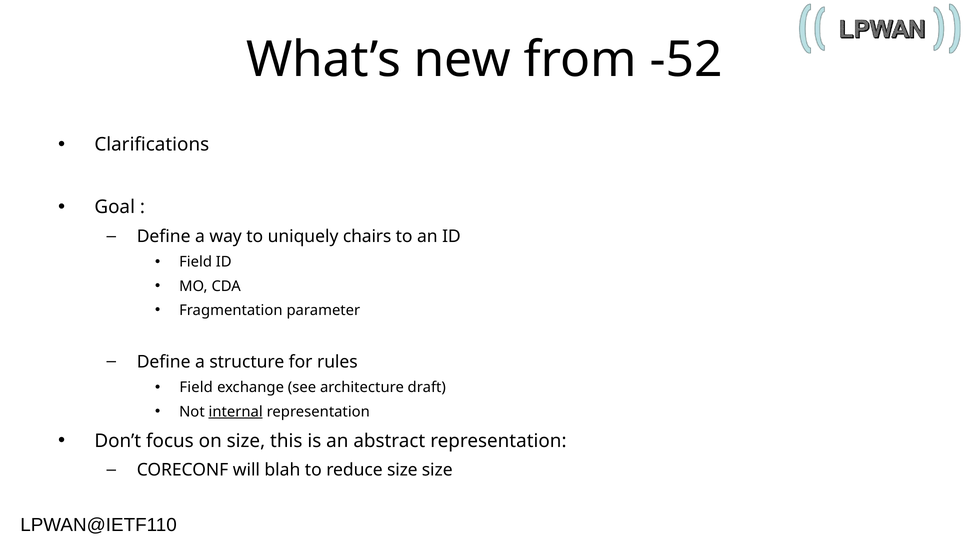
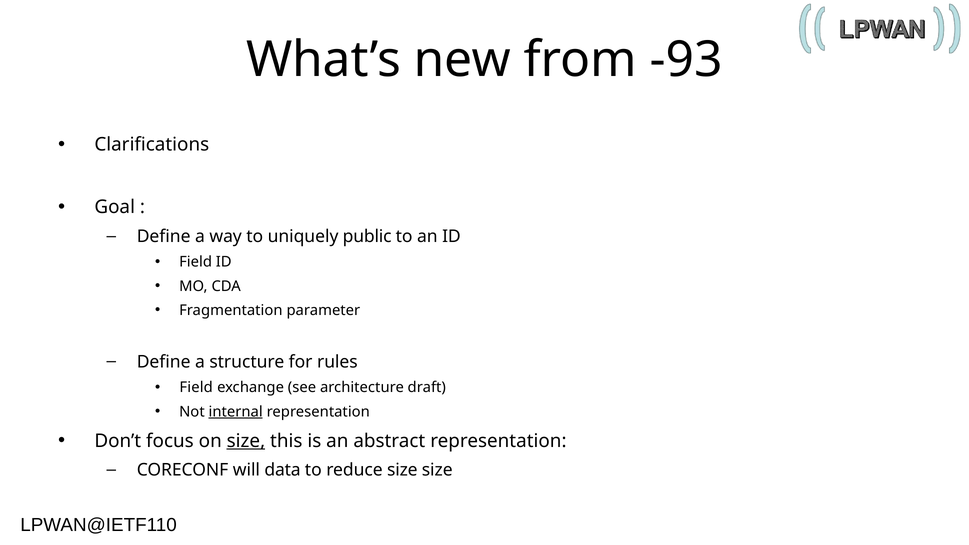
-52: -52 -> -93
chairs: chairs -> public
size at (246, 441) underline: none -> present
blah: blah -> data
